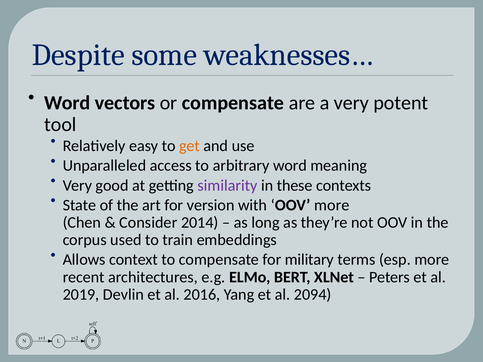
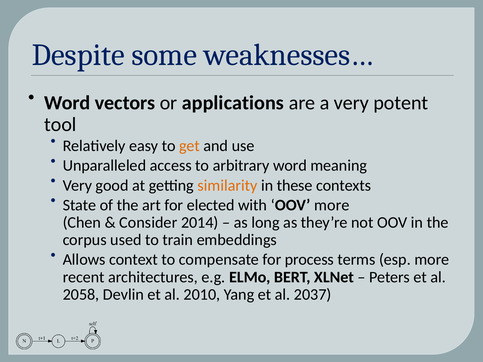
or compensate: compensate -> applications
similarity colour: purple -> orange
version: version -> elected
military: military -> process
2019: 2019 -> 2058
2016: 2016 -> 2010
2094: 2094 -> 2037
